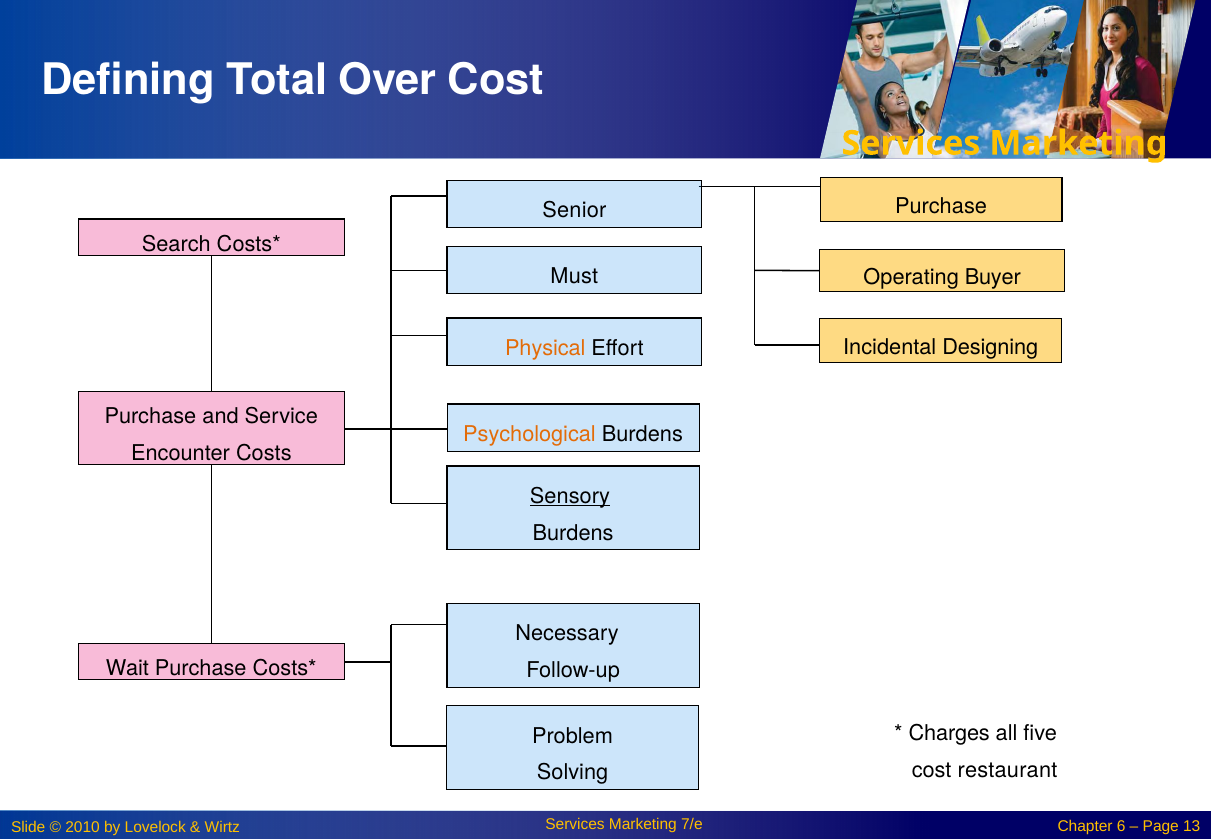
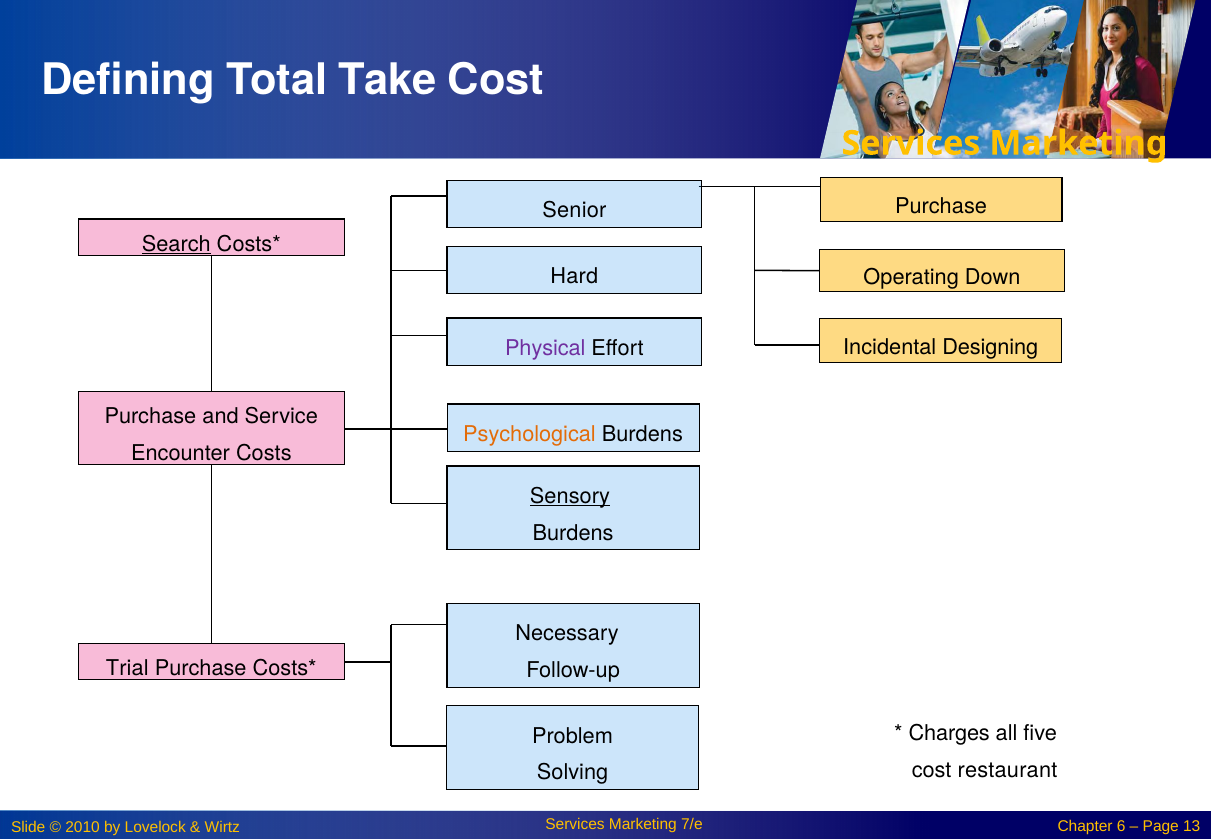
Over: Over -> Take
Search underline: none -> present
Must: Must -> Hard
Buyer: Buyer -> Down
Physical colour: orange -> purple
Wait: Wait -> Trial
